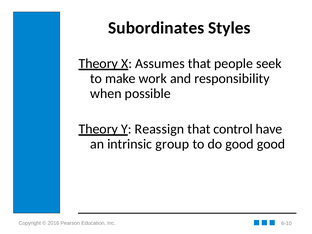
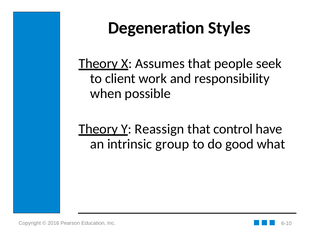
Subordinates: Subordinates -> Degeneration
make: make -> client
good good: good -> what
